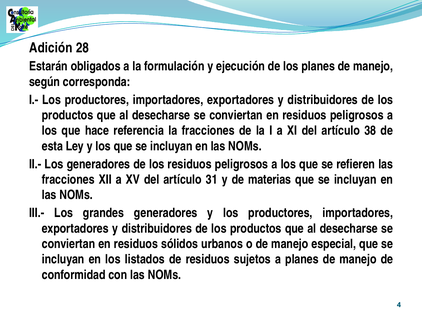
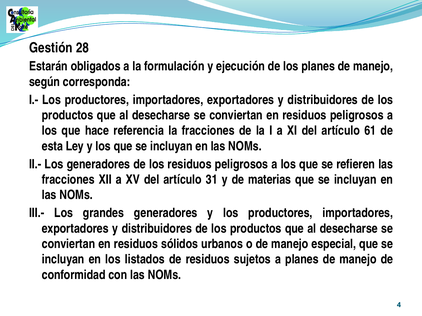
Adición: Adición -> Gestión
38: 38 -> 61
